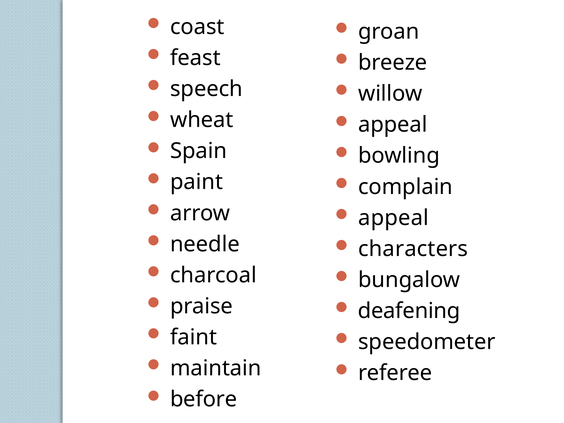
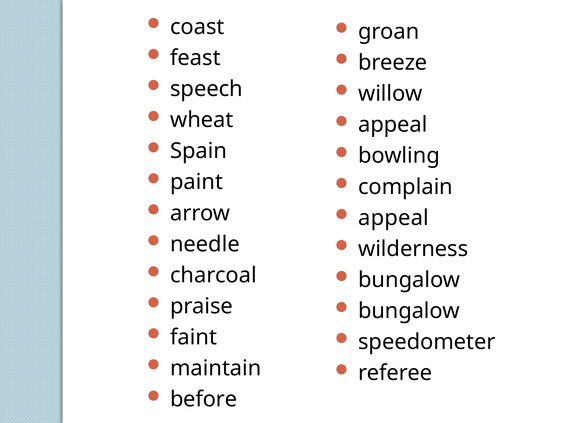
characters: characters -> wilderness
deafening at (409, 311): deafening -> bungalow
